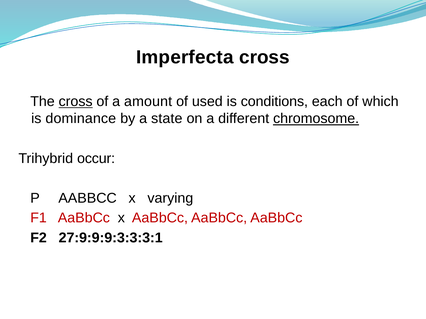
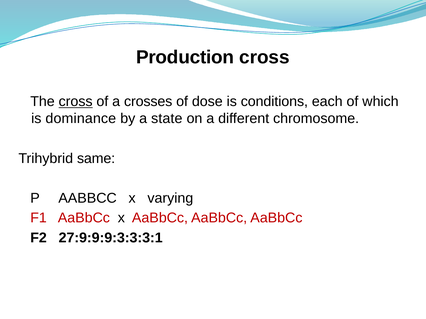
Imperfecta: Imperfecta -> Production
amount: amount -> crosses
used: used -> dose
chromosome underline: present -> none
occur: occur -> same
